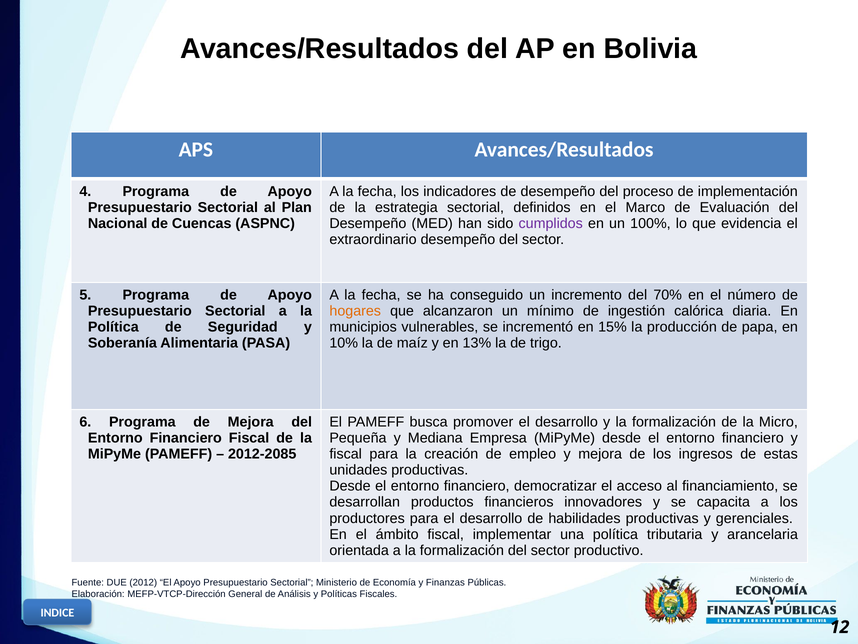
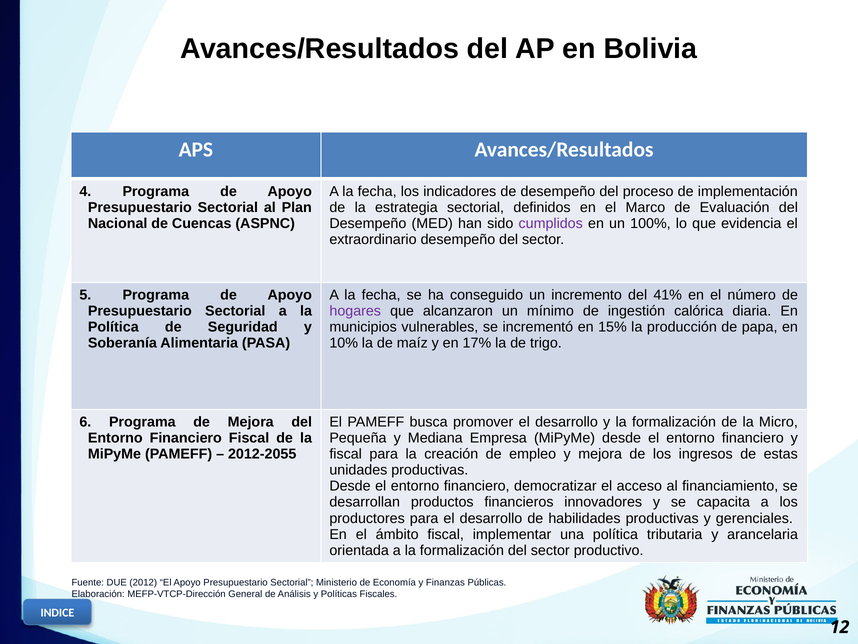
70%: 70% -> 41%
hogares colour: orange -> purple
13%: 13% -> 17%
2012-2085: 2012-2085 -> 2012-2055
